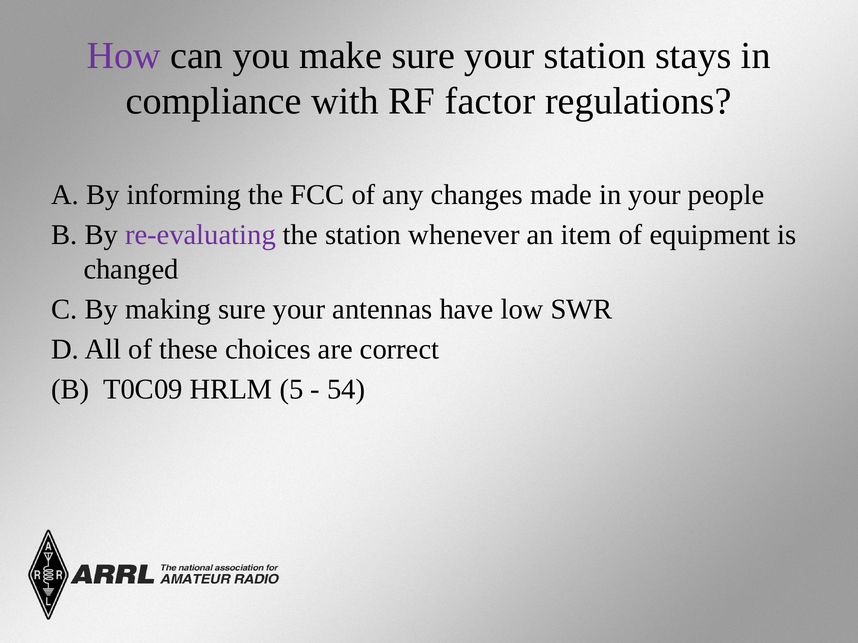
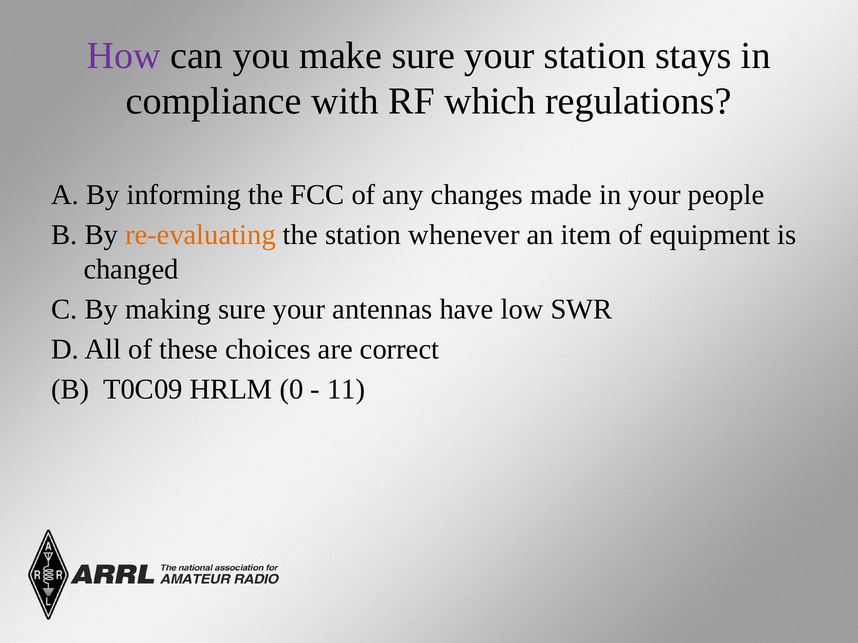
factor: factor -> which
re-evaluating colour: purple -> orange
5: 5 -> 0
54: 54 -> 11
